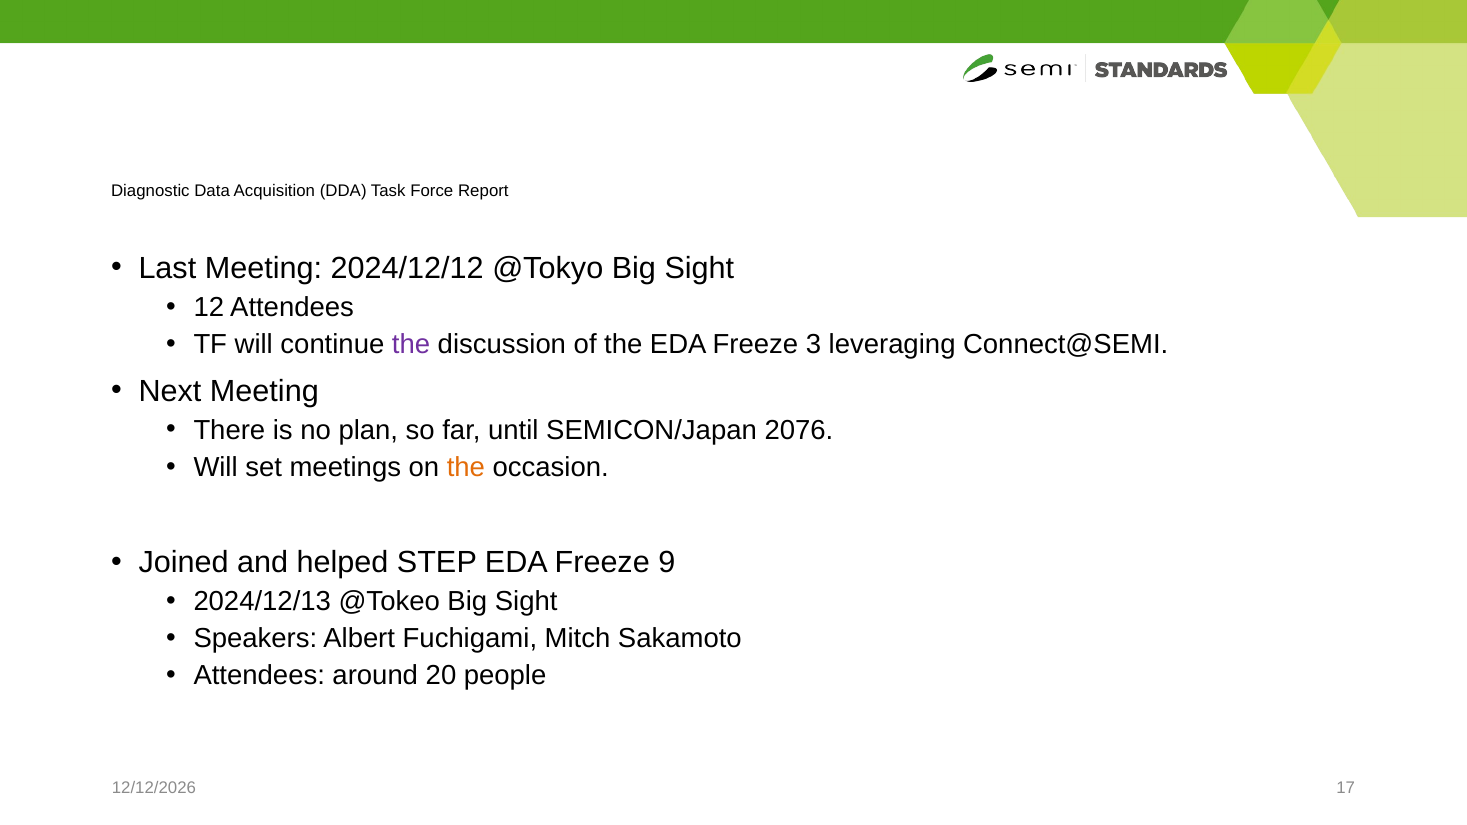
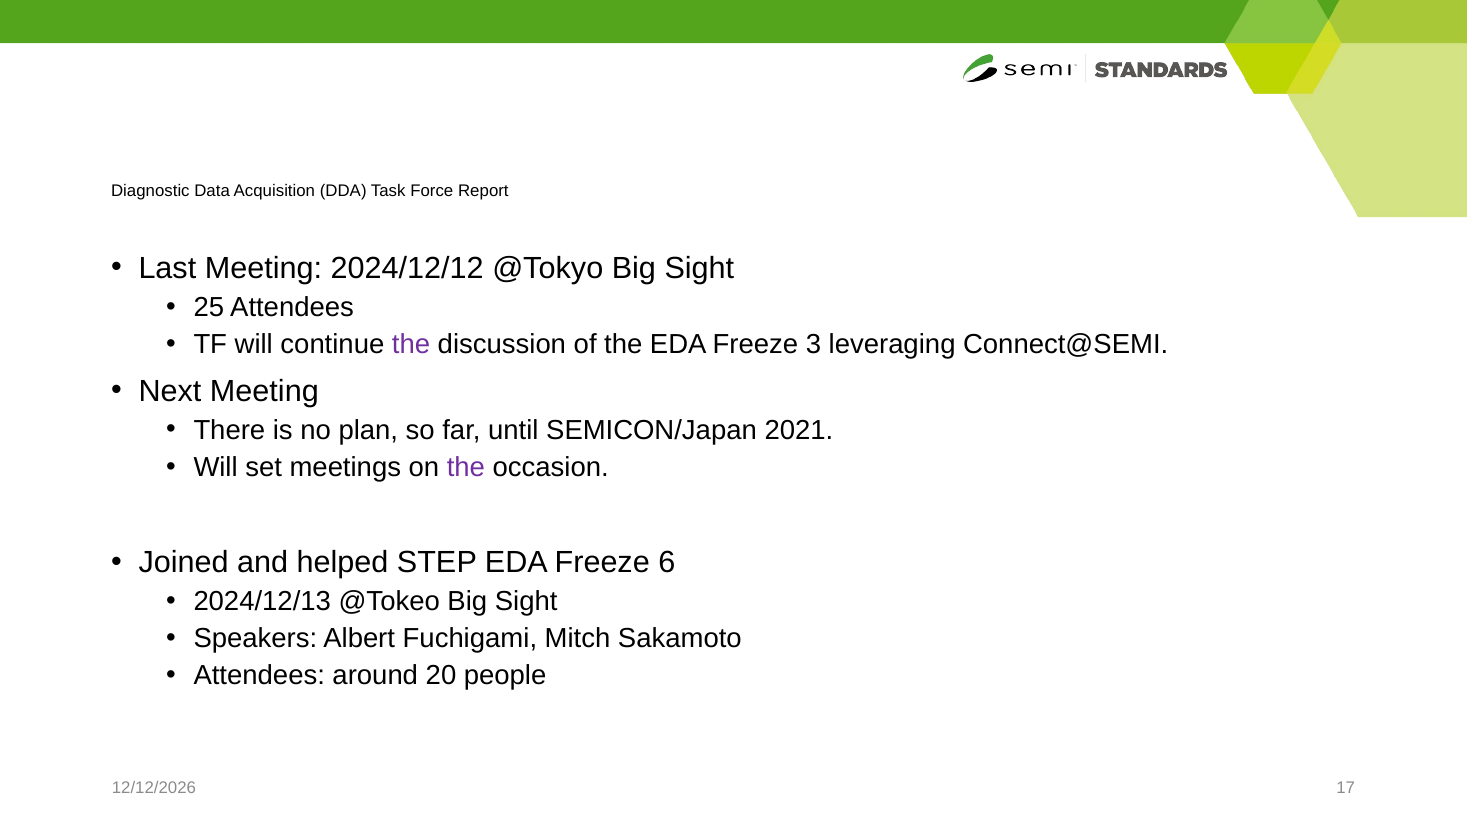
12: 12 -> 25
2076: 2076 -> 2021
the at (466, 467) colour: orange -> purple
9: 9 -> 6
